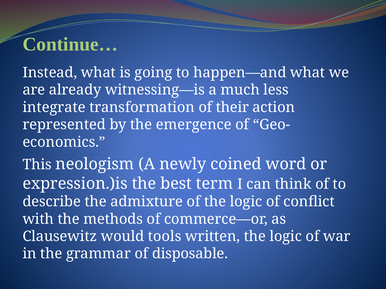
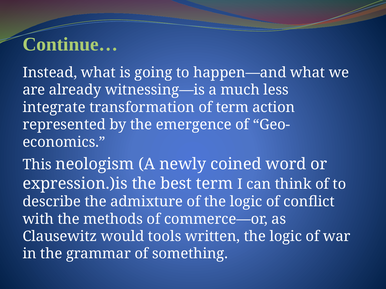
of their: their -> term
disposable: disposable -> something
